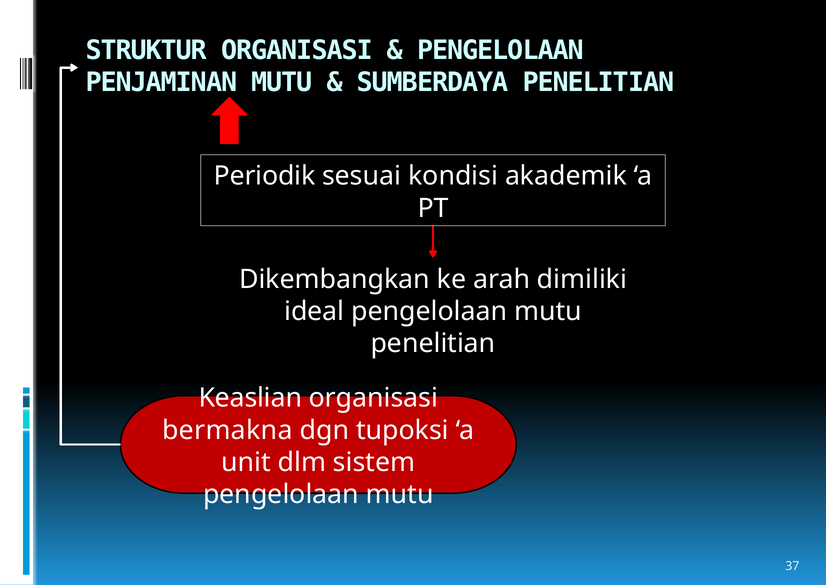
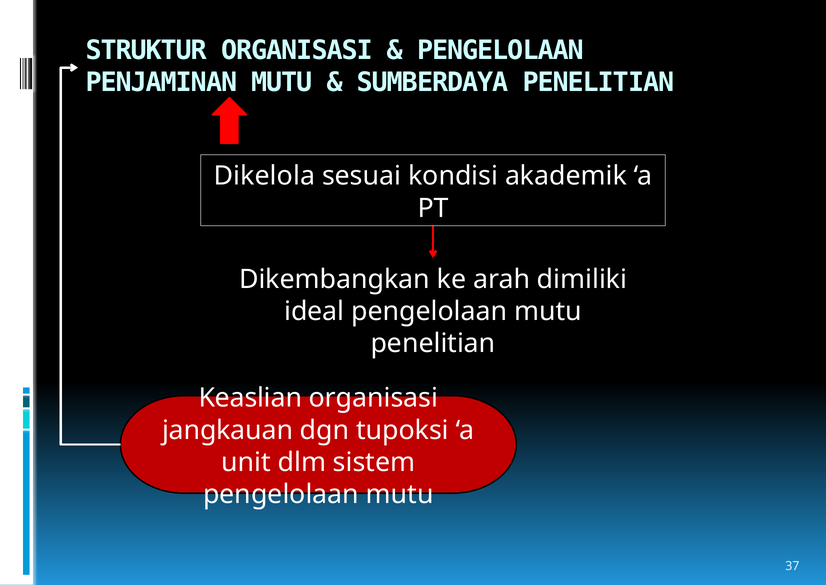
Periodik: Periodik -> Dikelola
bermakna: bermakna -> jangkauan
